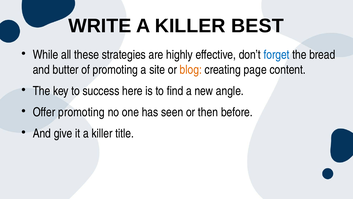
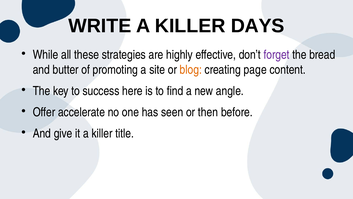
BEST: BEST -> DAYS
forget colour: blue -> purple
Offer promoting: promoting -> accelerate
